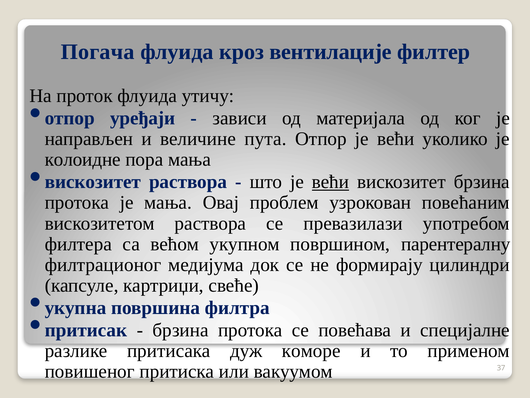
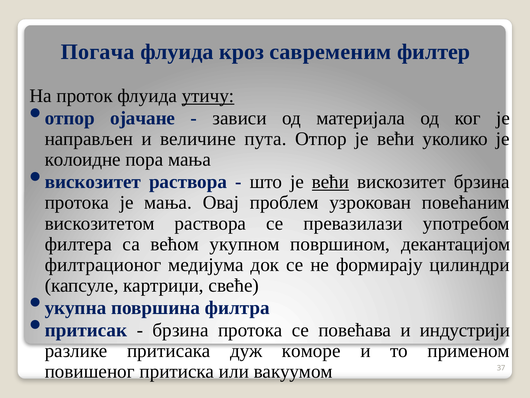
вентилације: вентилације -> савременим
утичу underline: none -> present
уређаји: уређаји -> ојачане
парентералну: парентералну -> декантацијом
специјалне: специјалне -> индустрији
